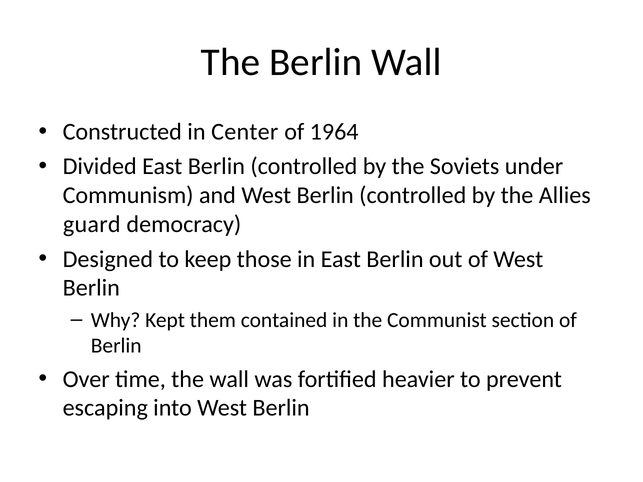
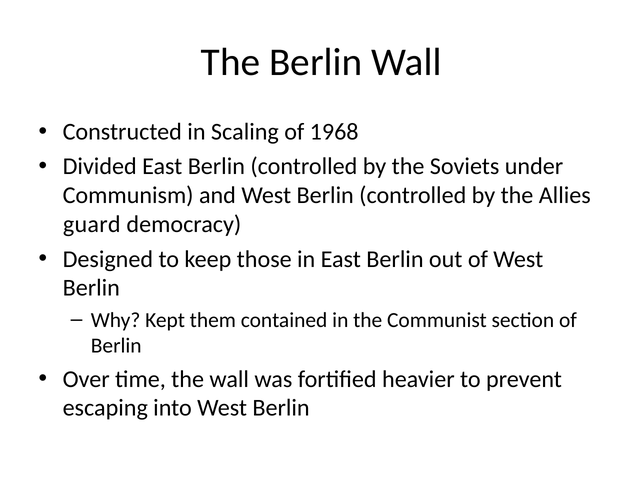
Center: Center -> Scaling
1964: 1964 -> 1968
